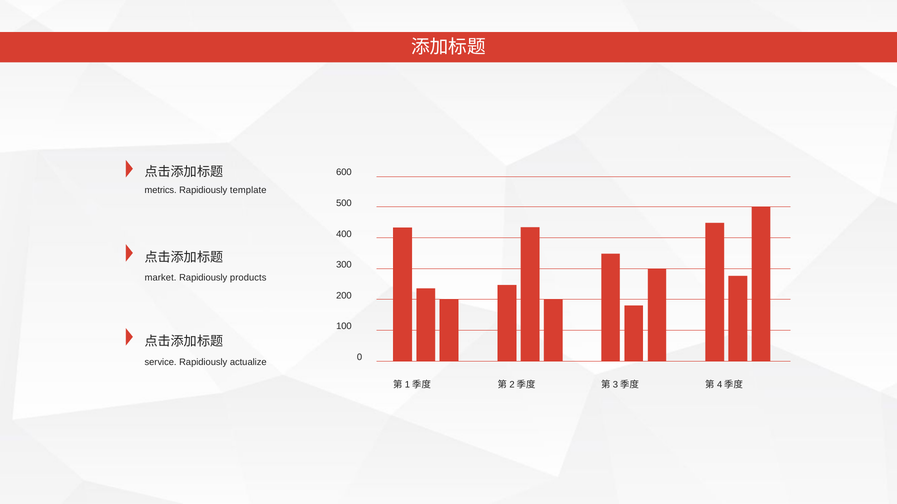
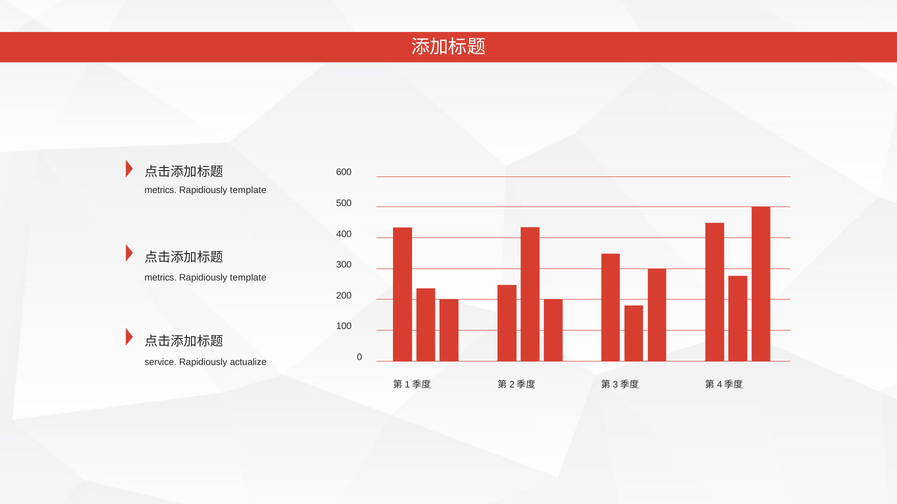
market at (161, 278): market -> metrics
products at (248, 278): products -> template
